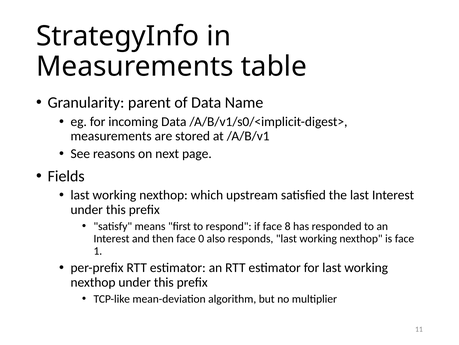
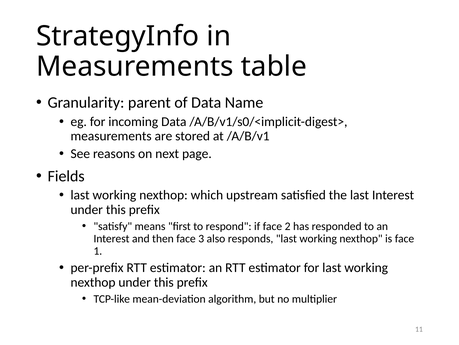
8: 8 -> 2
0: 0 -> 3
